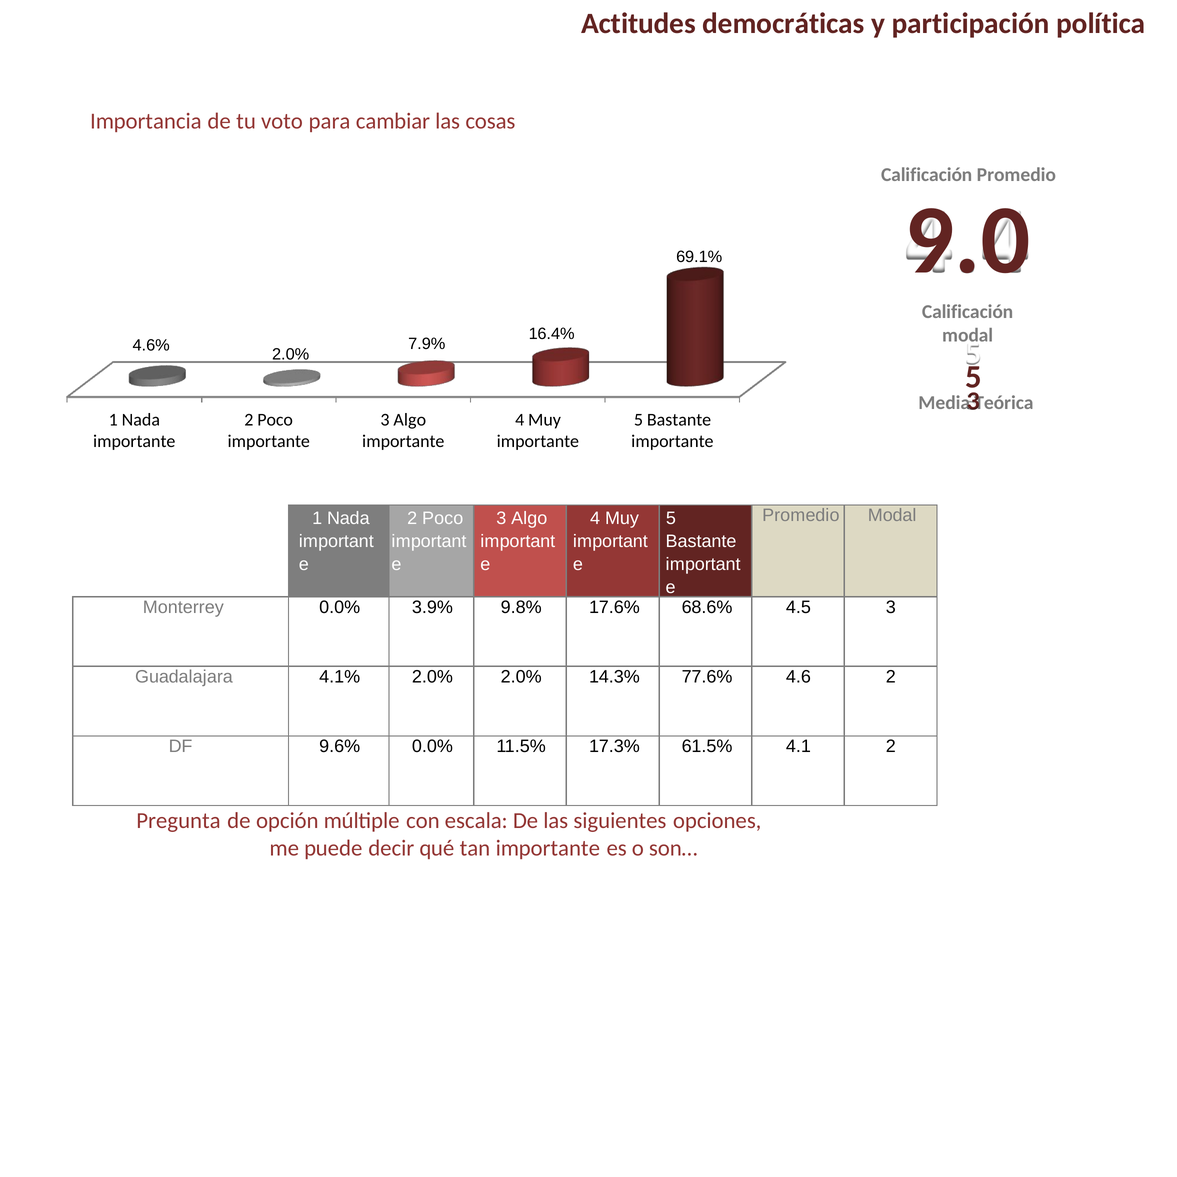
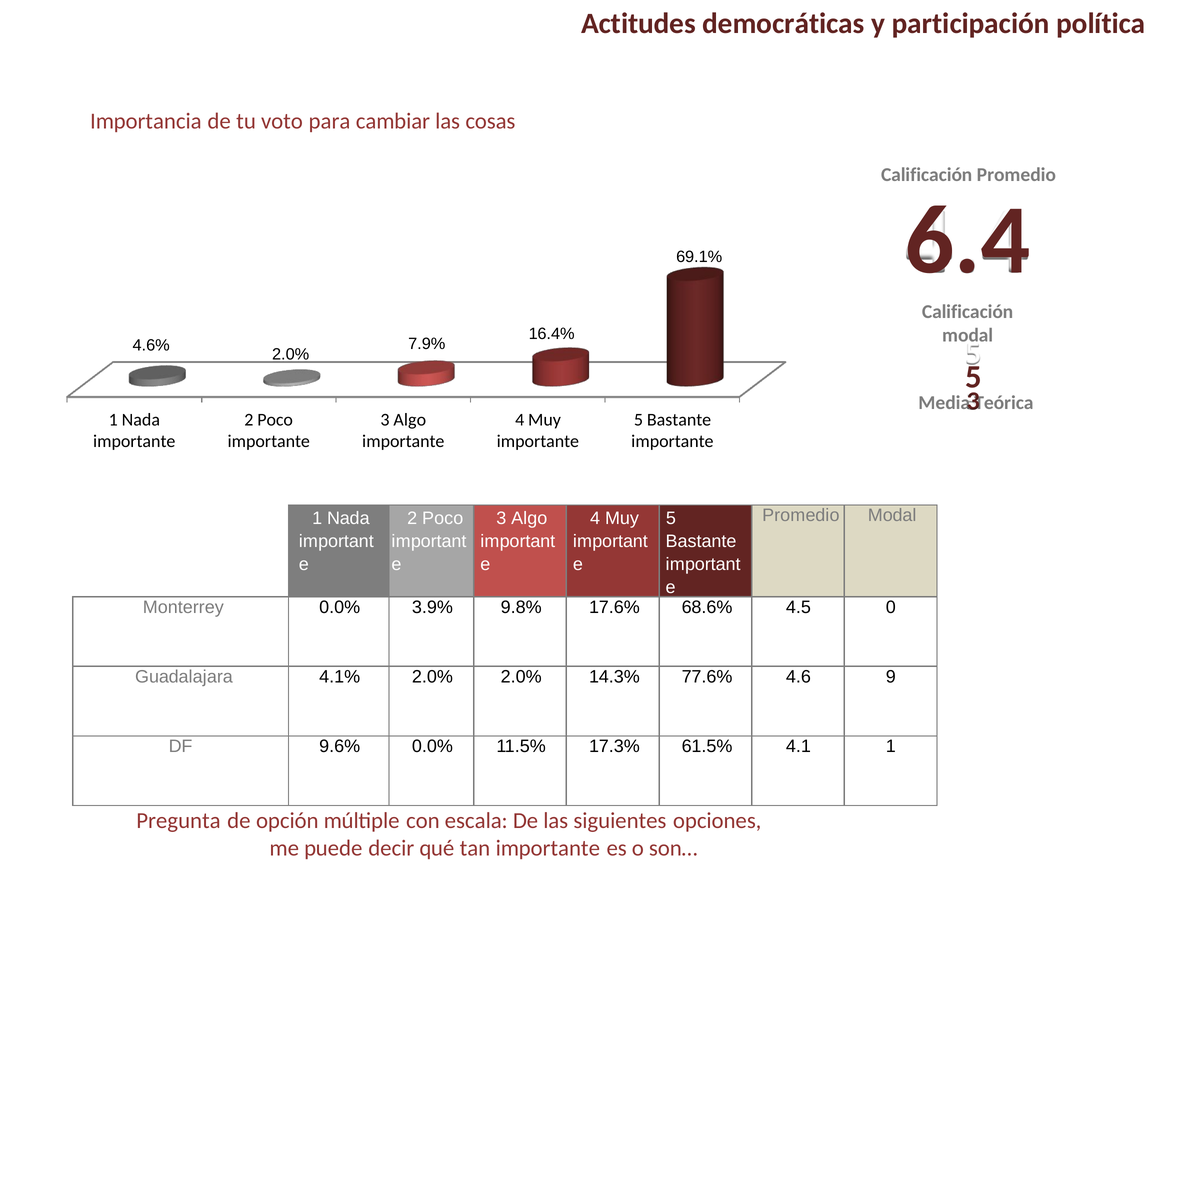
9.0: 9.0 -> 6.4
4.5 3: 3 -> 0
4.6 2: 2 -> 9
4.1 2: 2 -> 1
